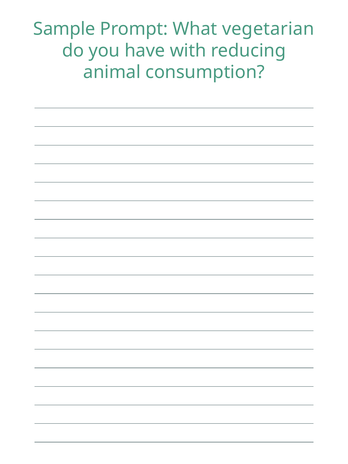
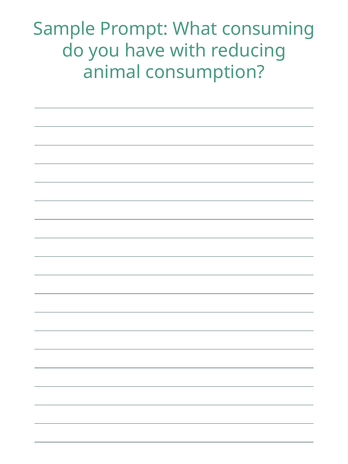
vegetarian: vegetarian -> consuming
